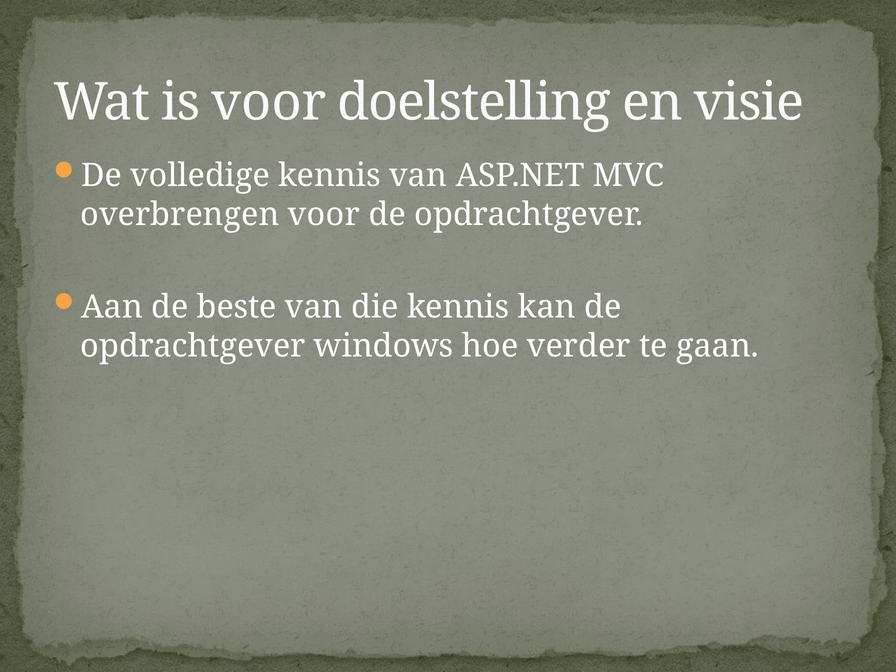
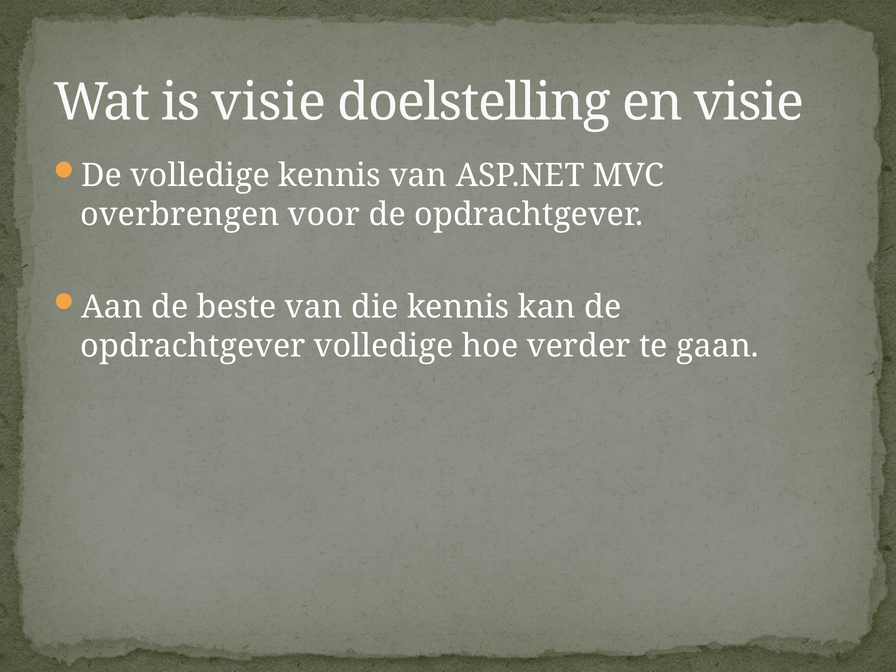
is voor: voor -> visie
opdrachtgever windows: windows -> volledige
